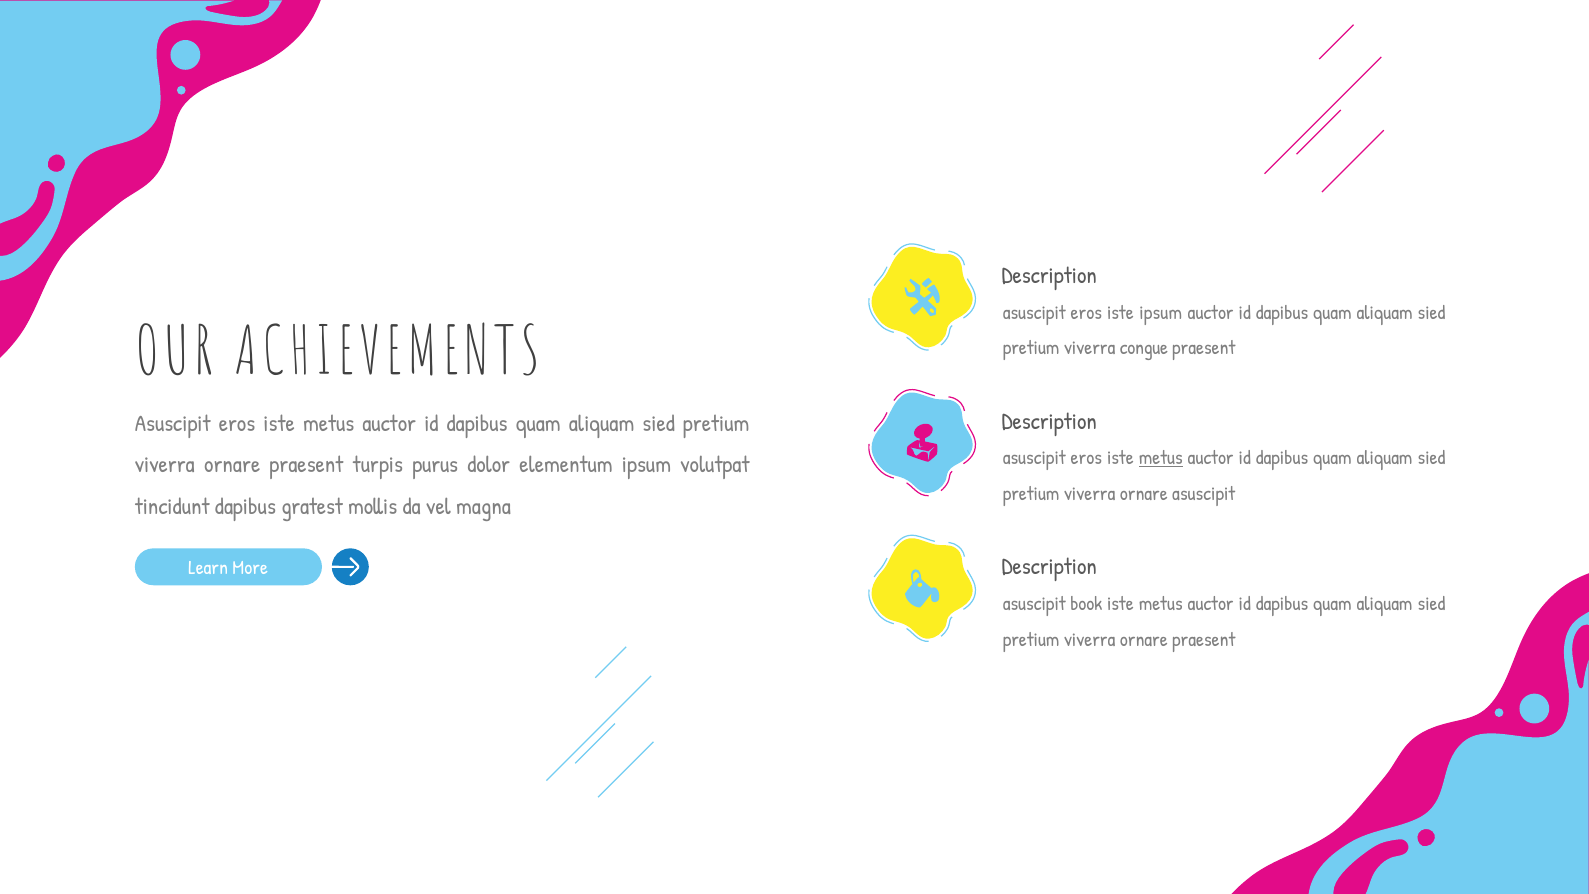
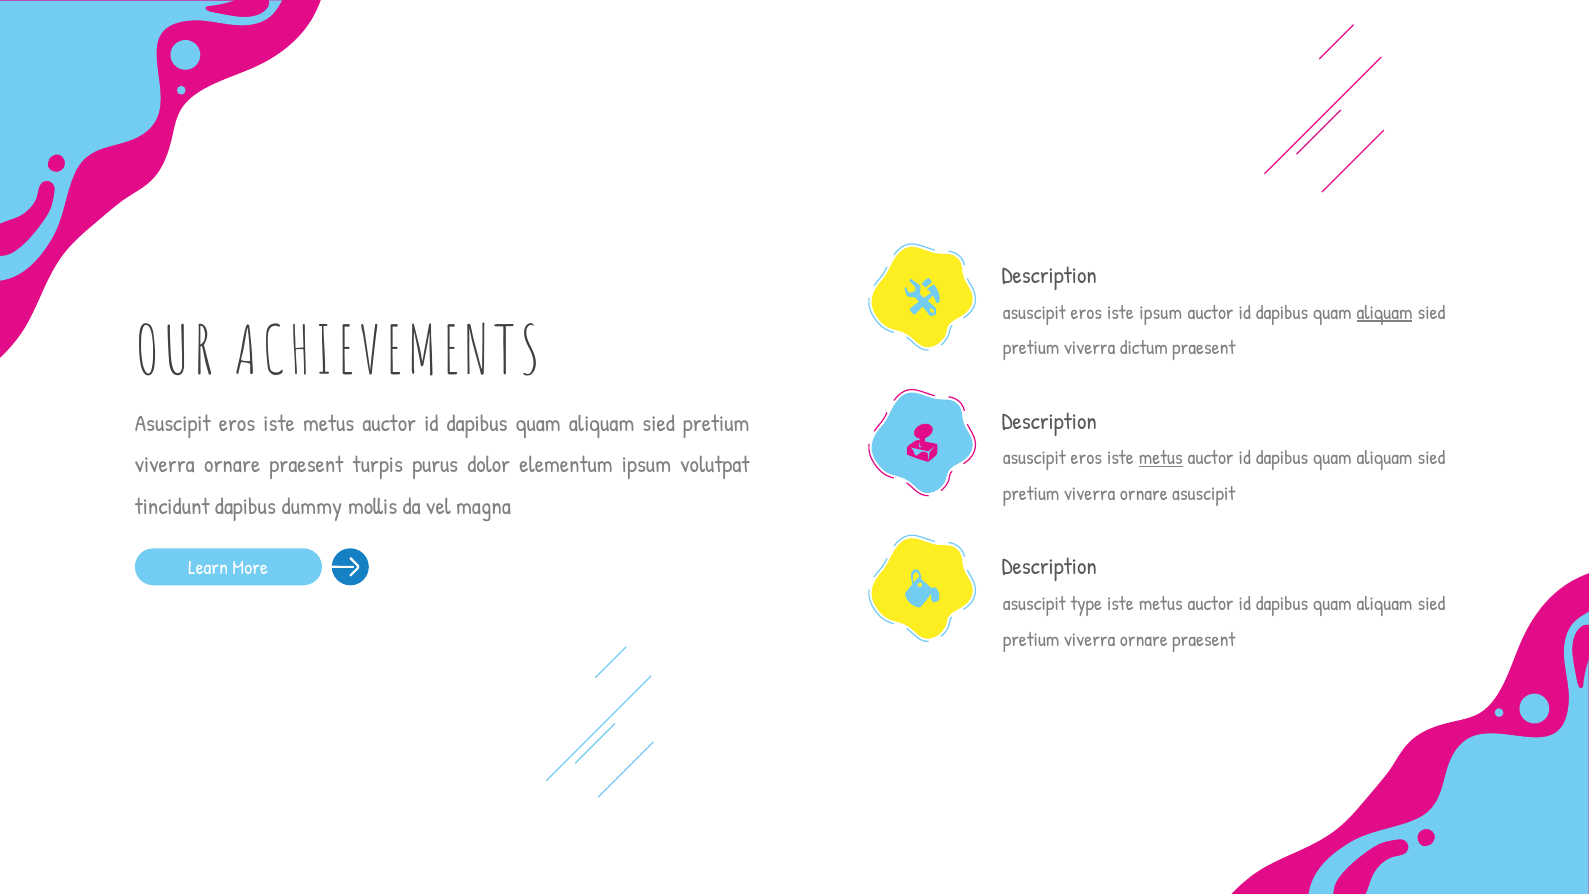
aliquam at (1385, 312) underline: none -> present
congue: congue -> dictum
gratest: gratest -> dummy
book: book -> type
